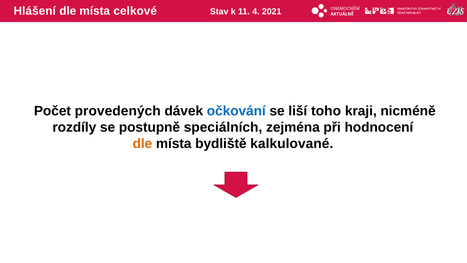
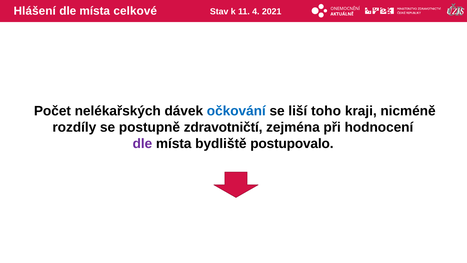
provedených: provedených -> nelékařských
speciálních: speciálních -> zdravotničtí
dle at (142, 143) colour: orange -> purple
kalkulované: kalkulované -> postupovalo
